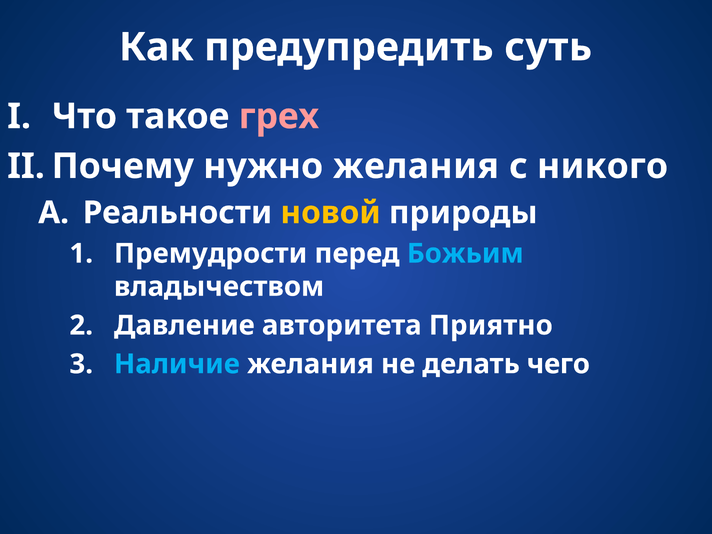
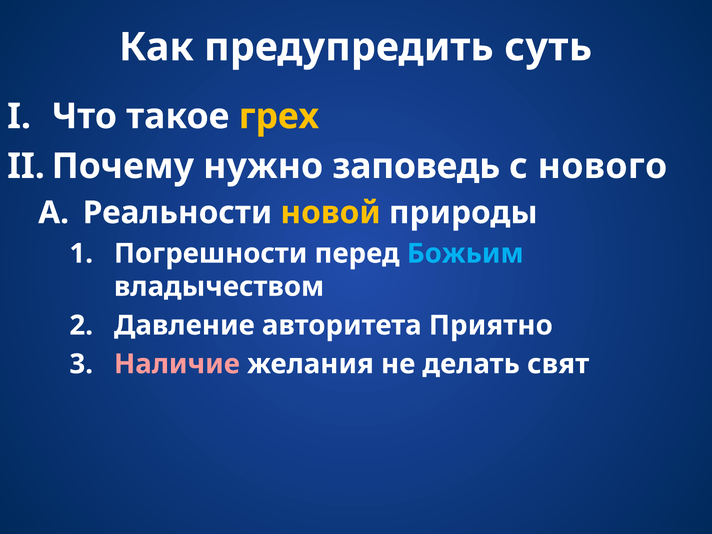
грех colour: pink -> yellow
нужно желания: желания -> заповедь
никого: никого -> нового
Премудрости: Премудрости -> Погрешности
Наличие colour: light blue -> pink
чего: чего -> свят
